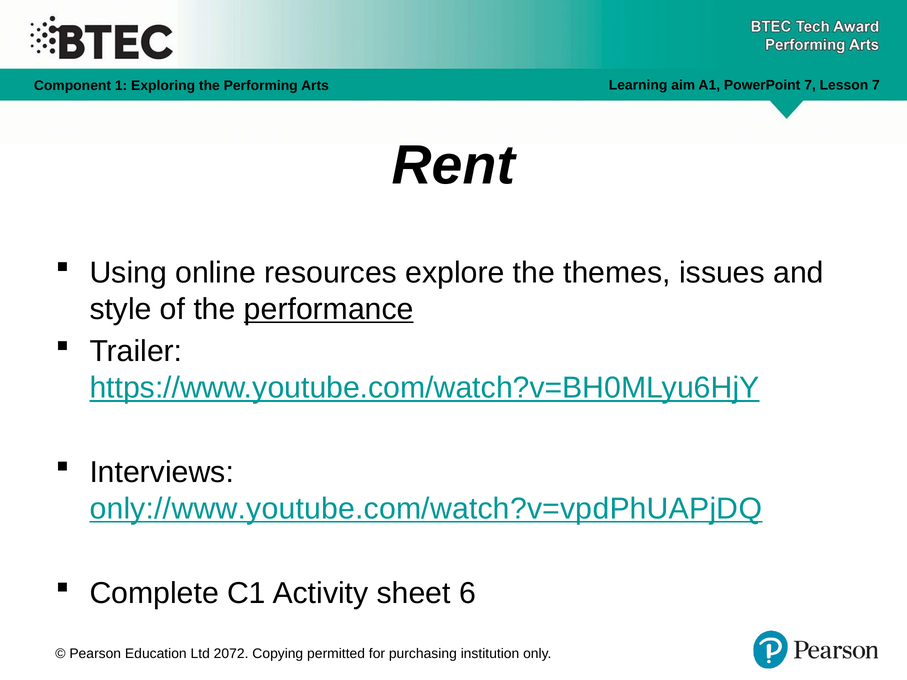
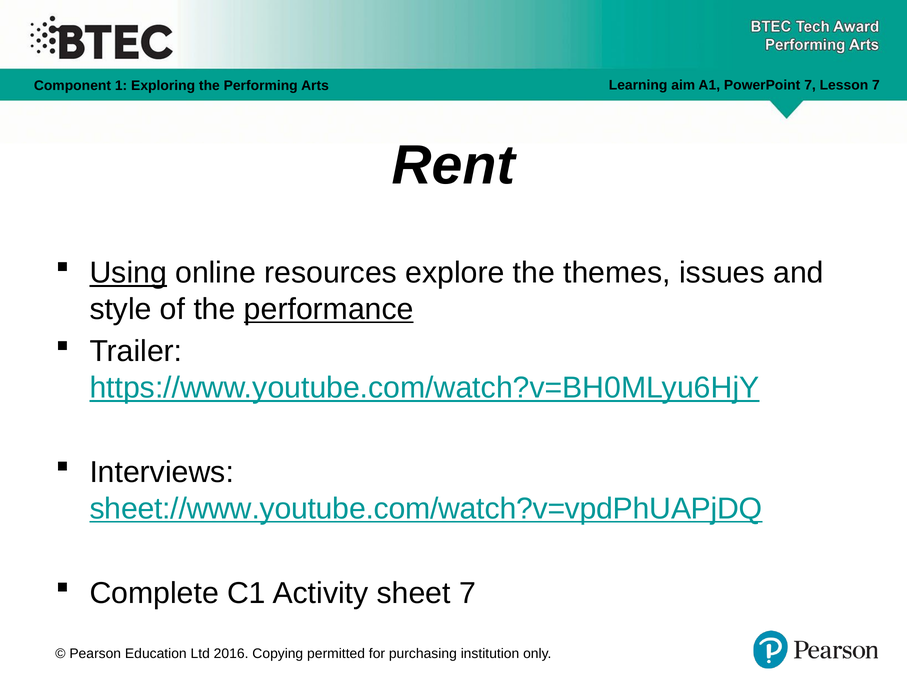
Using underline: none -> present
only://www.youtube.com/watch?v=vpdPhUAPjDQ: only://www.youtube.com/watch?v=vpdPhUAPjDQ -> sheet://www.youtube.com/watch?v=vpdPhUAPjDQ
sheet 6: 6 -> 7
2072: 2072 -> 2016
